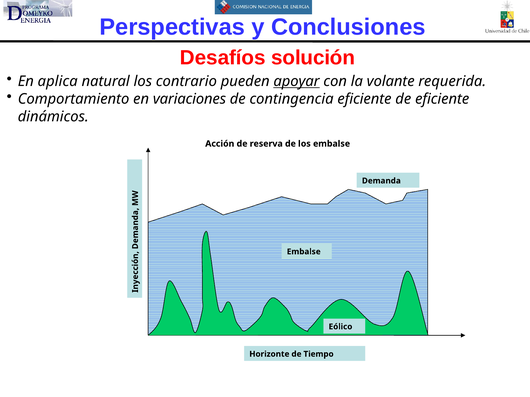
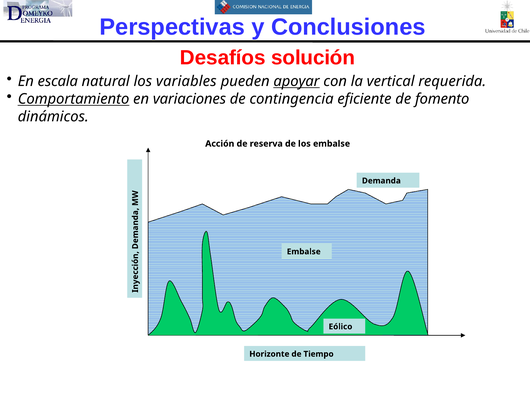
aplica: aplica -> escala
contrario: contrario -> variables
volante: volante -> vertical
Comportamiento underline: none -> present
de eficiente: eficiente -> fomento
